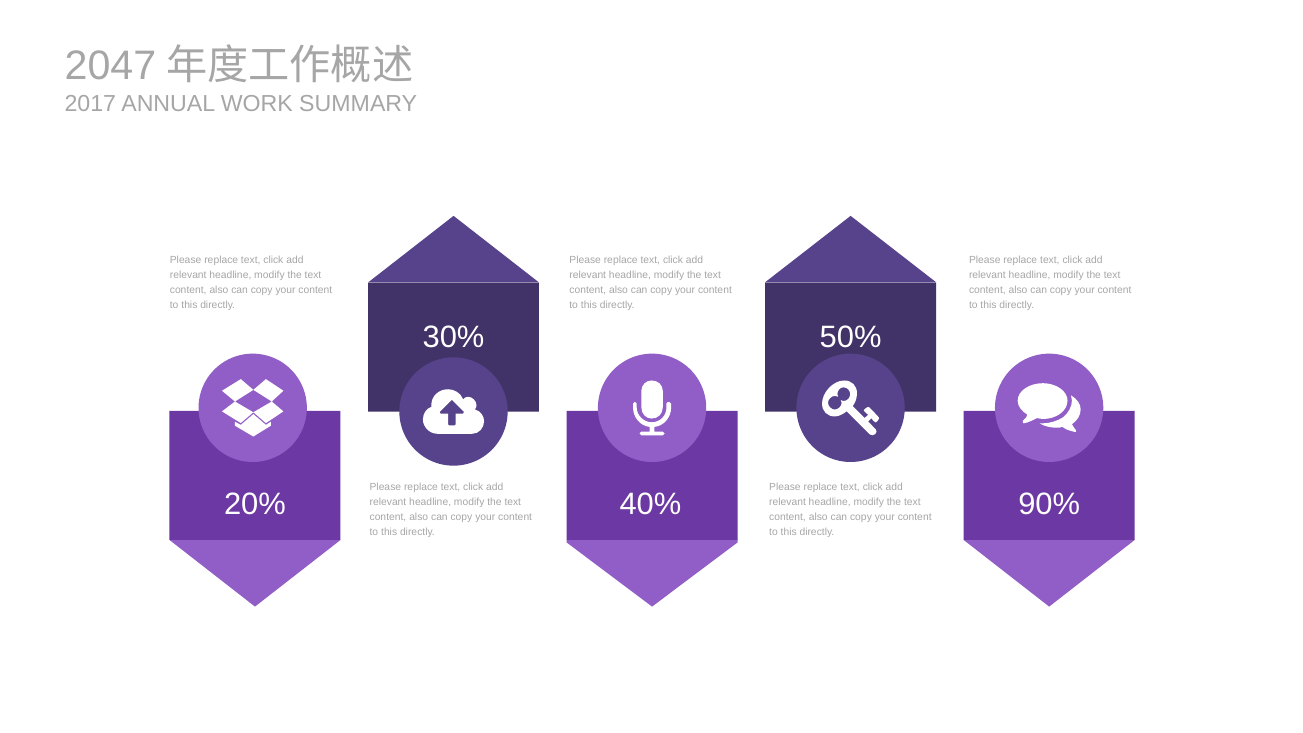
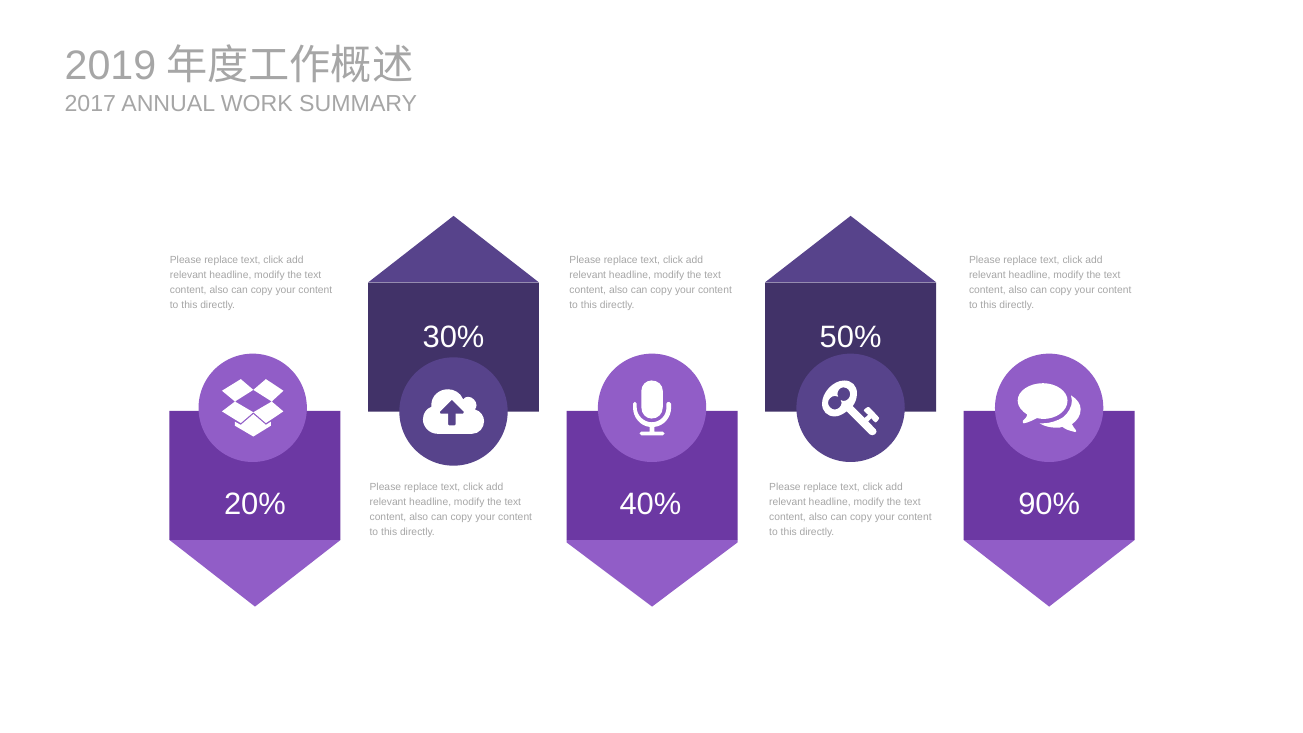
2047: 2047 -> 2019
